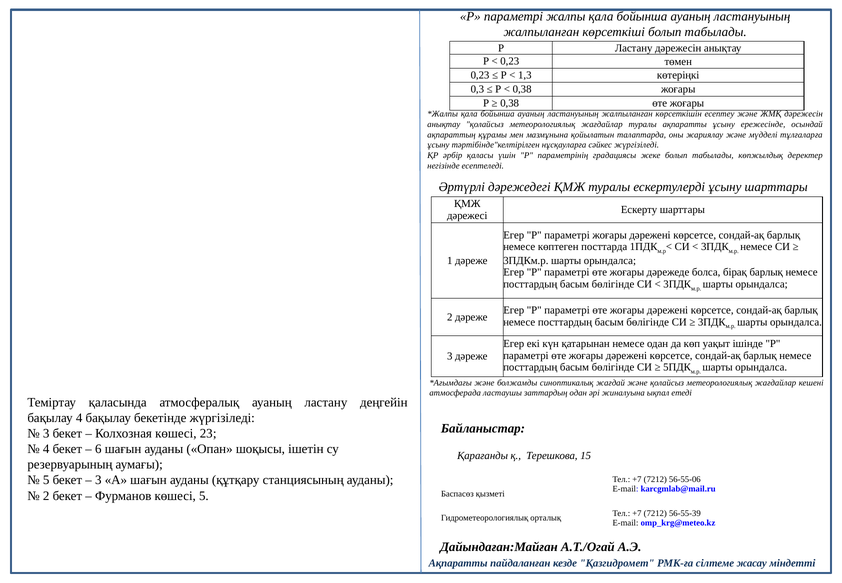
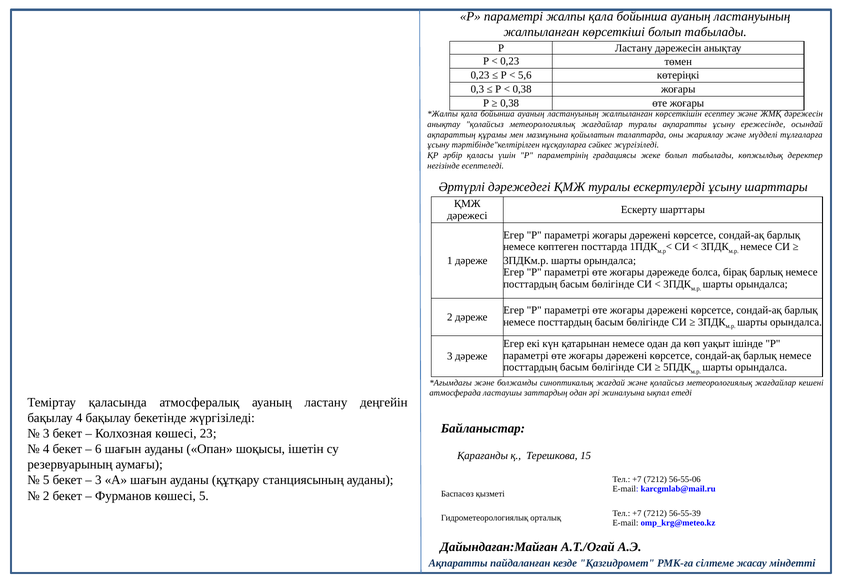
1,3: 1,3 -> 5,6
